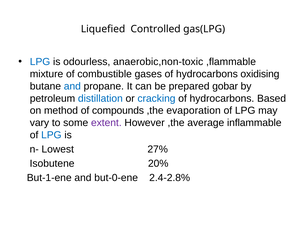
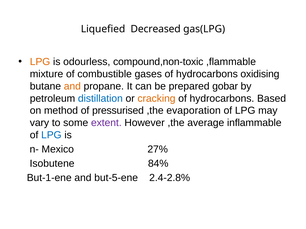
Controlled: Controlled -> Decreased
LPG at (40, 62) colour: blue -> orange
anaerobic,non-toxic: anaerobic,non-toxic -> compound,non-toxic
and at (72, 86) colour: blue -> orange
cracking colour: blue -> orange
compounds: compounds -> pressurised
Lowest: Lowest -> Mexico
20%: 20% -> 84%
but-0-ene: but-0-ene -> but-5-ene
